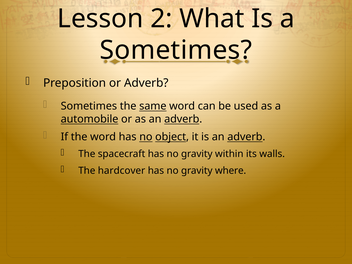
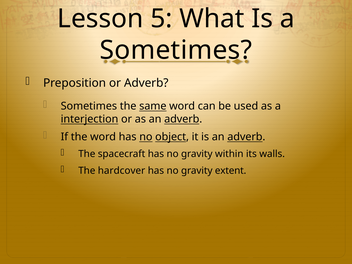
2: 2 -> 5
automobile: automobile -> interjection
where: where -> extent
